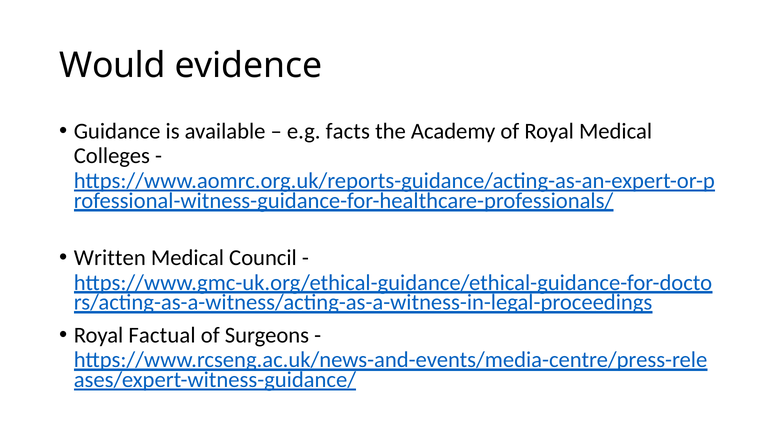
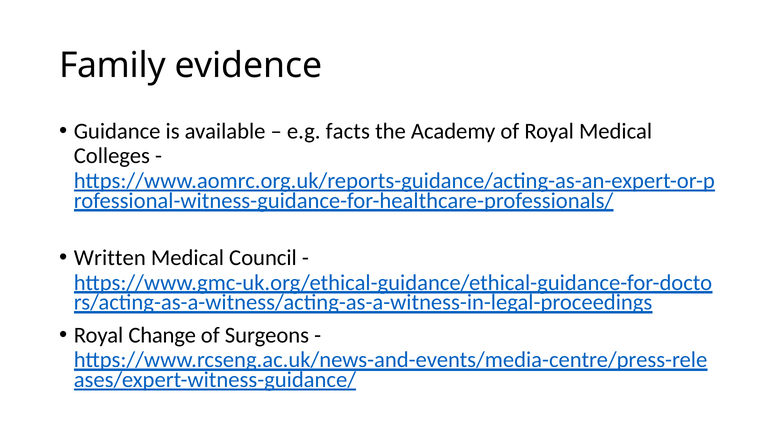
Would: Would -> Family
Factual: Factual -> Change
